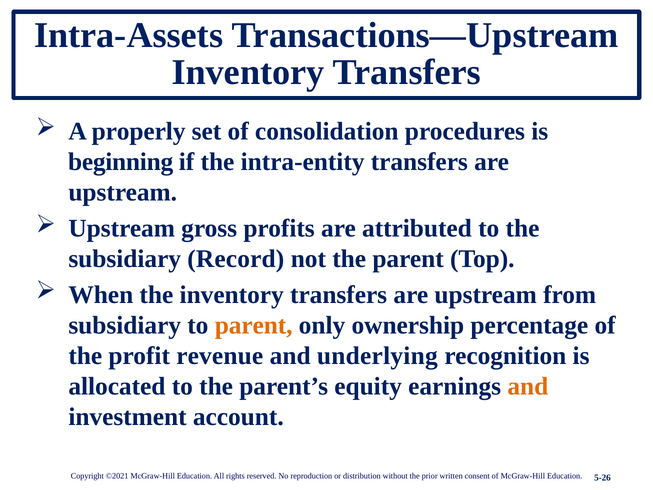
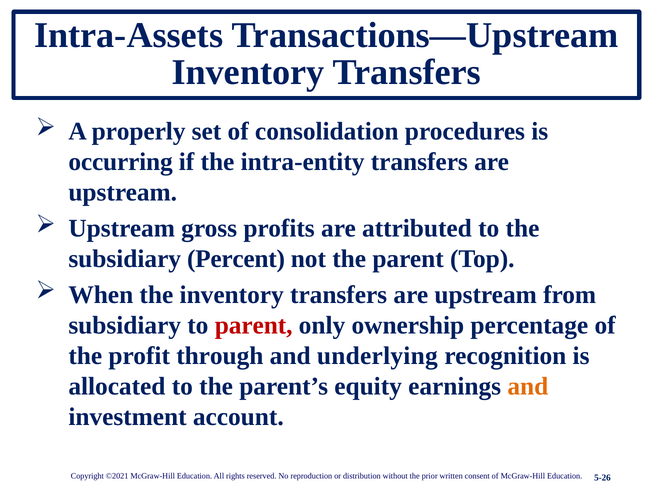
beginning: beginning -> occurring
Record: Record -> Percent
parent at (254, 325) colour: orange -> red
revenue: revenue -> through
